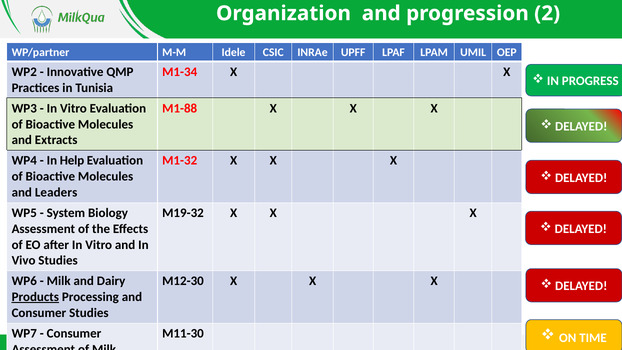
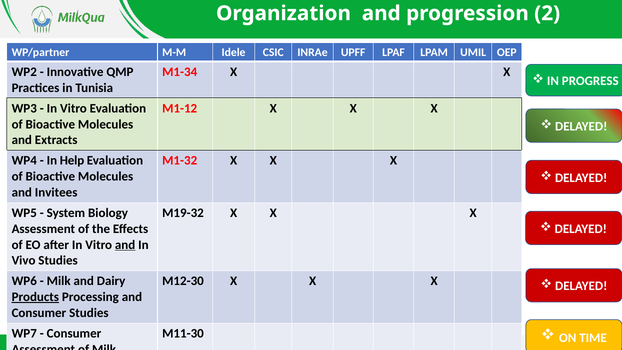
M1-88: M1-88 -> M1-12
Leaders: Leaders -> Invitees
and at (125, 245) underline: none -> present
